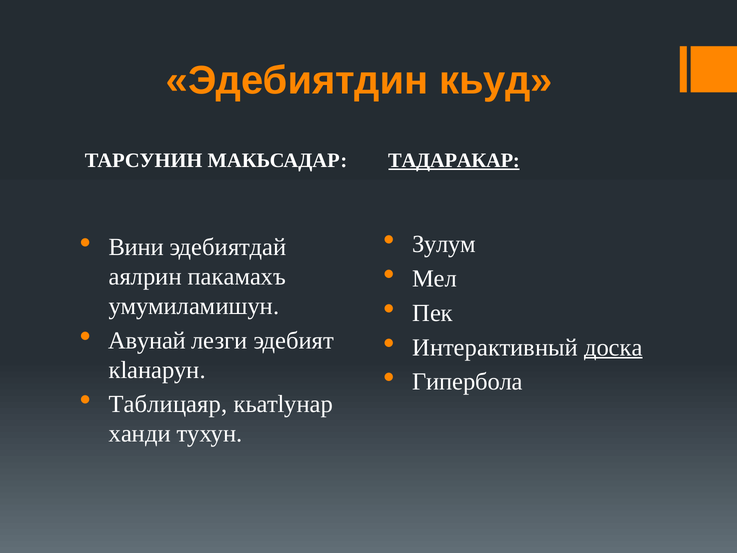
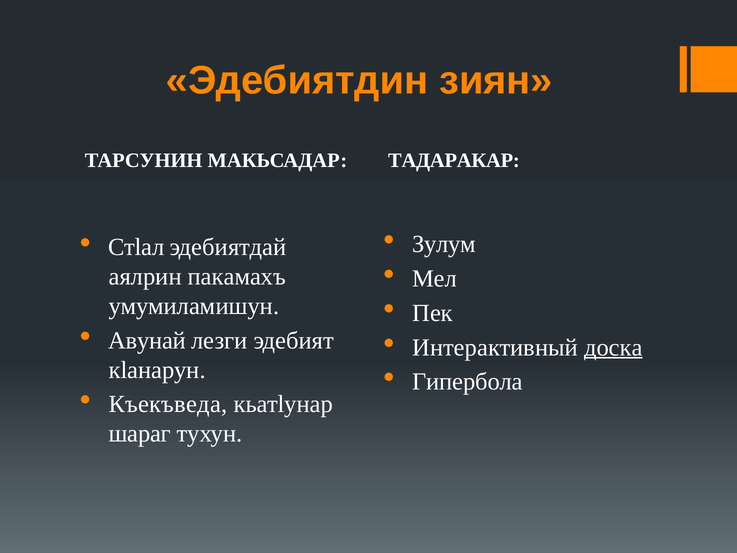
кьуд: кьуд -> зиян
ТАДАРАКАР underline: present -> none
Вини: Вини -> Стlал
Таблицаяр: Таблицаяр -> Къекъведа
ханди: ханди -> шараг
